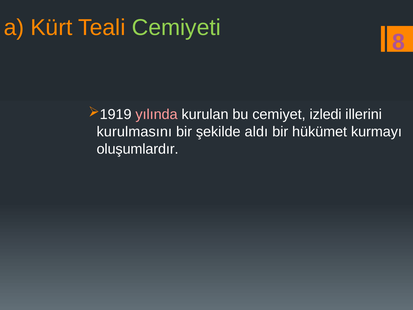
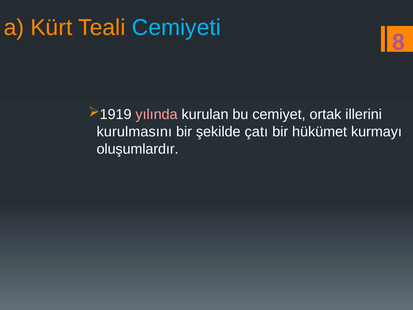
Cemiyeti colour: light green -> light blue
izledi: izledi -> ortak
aldı: aldı -> çatı
